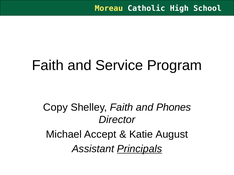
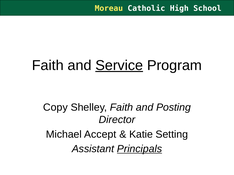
Service underline: none -> present
Phones: Phones -> Posting
August: August -> Setting
